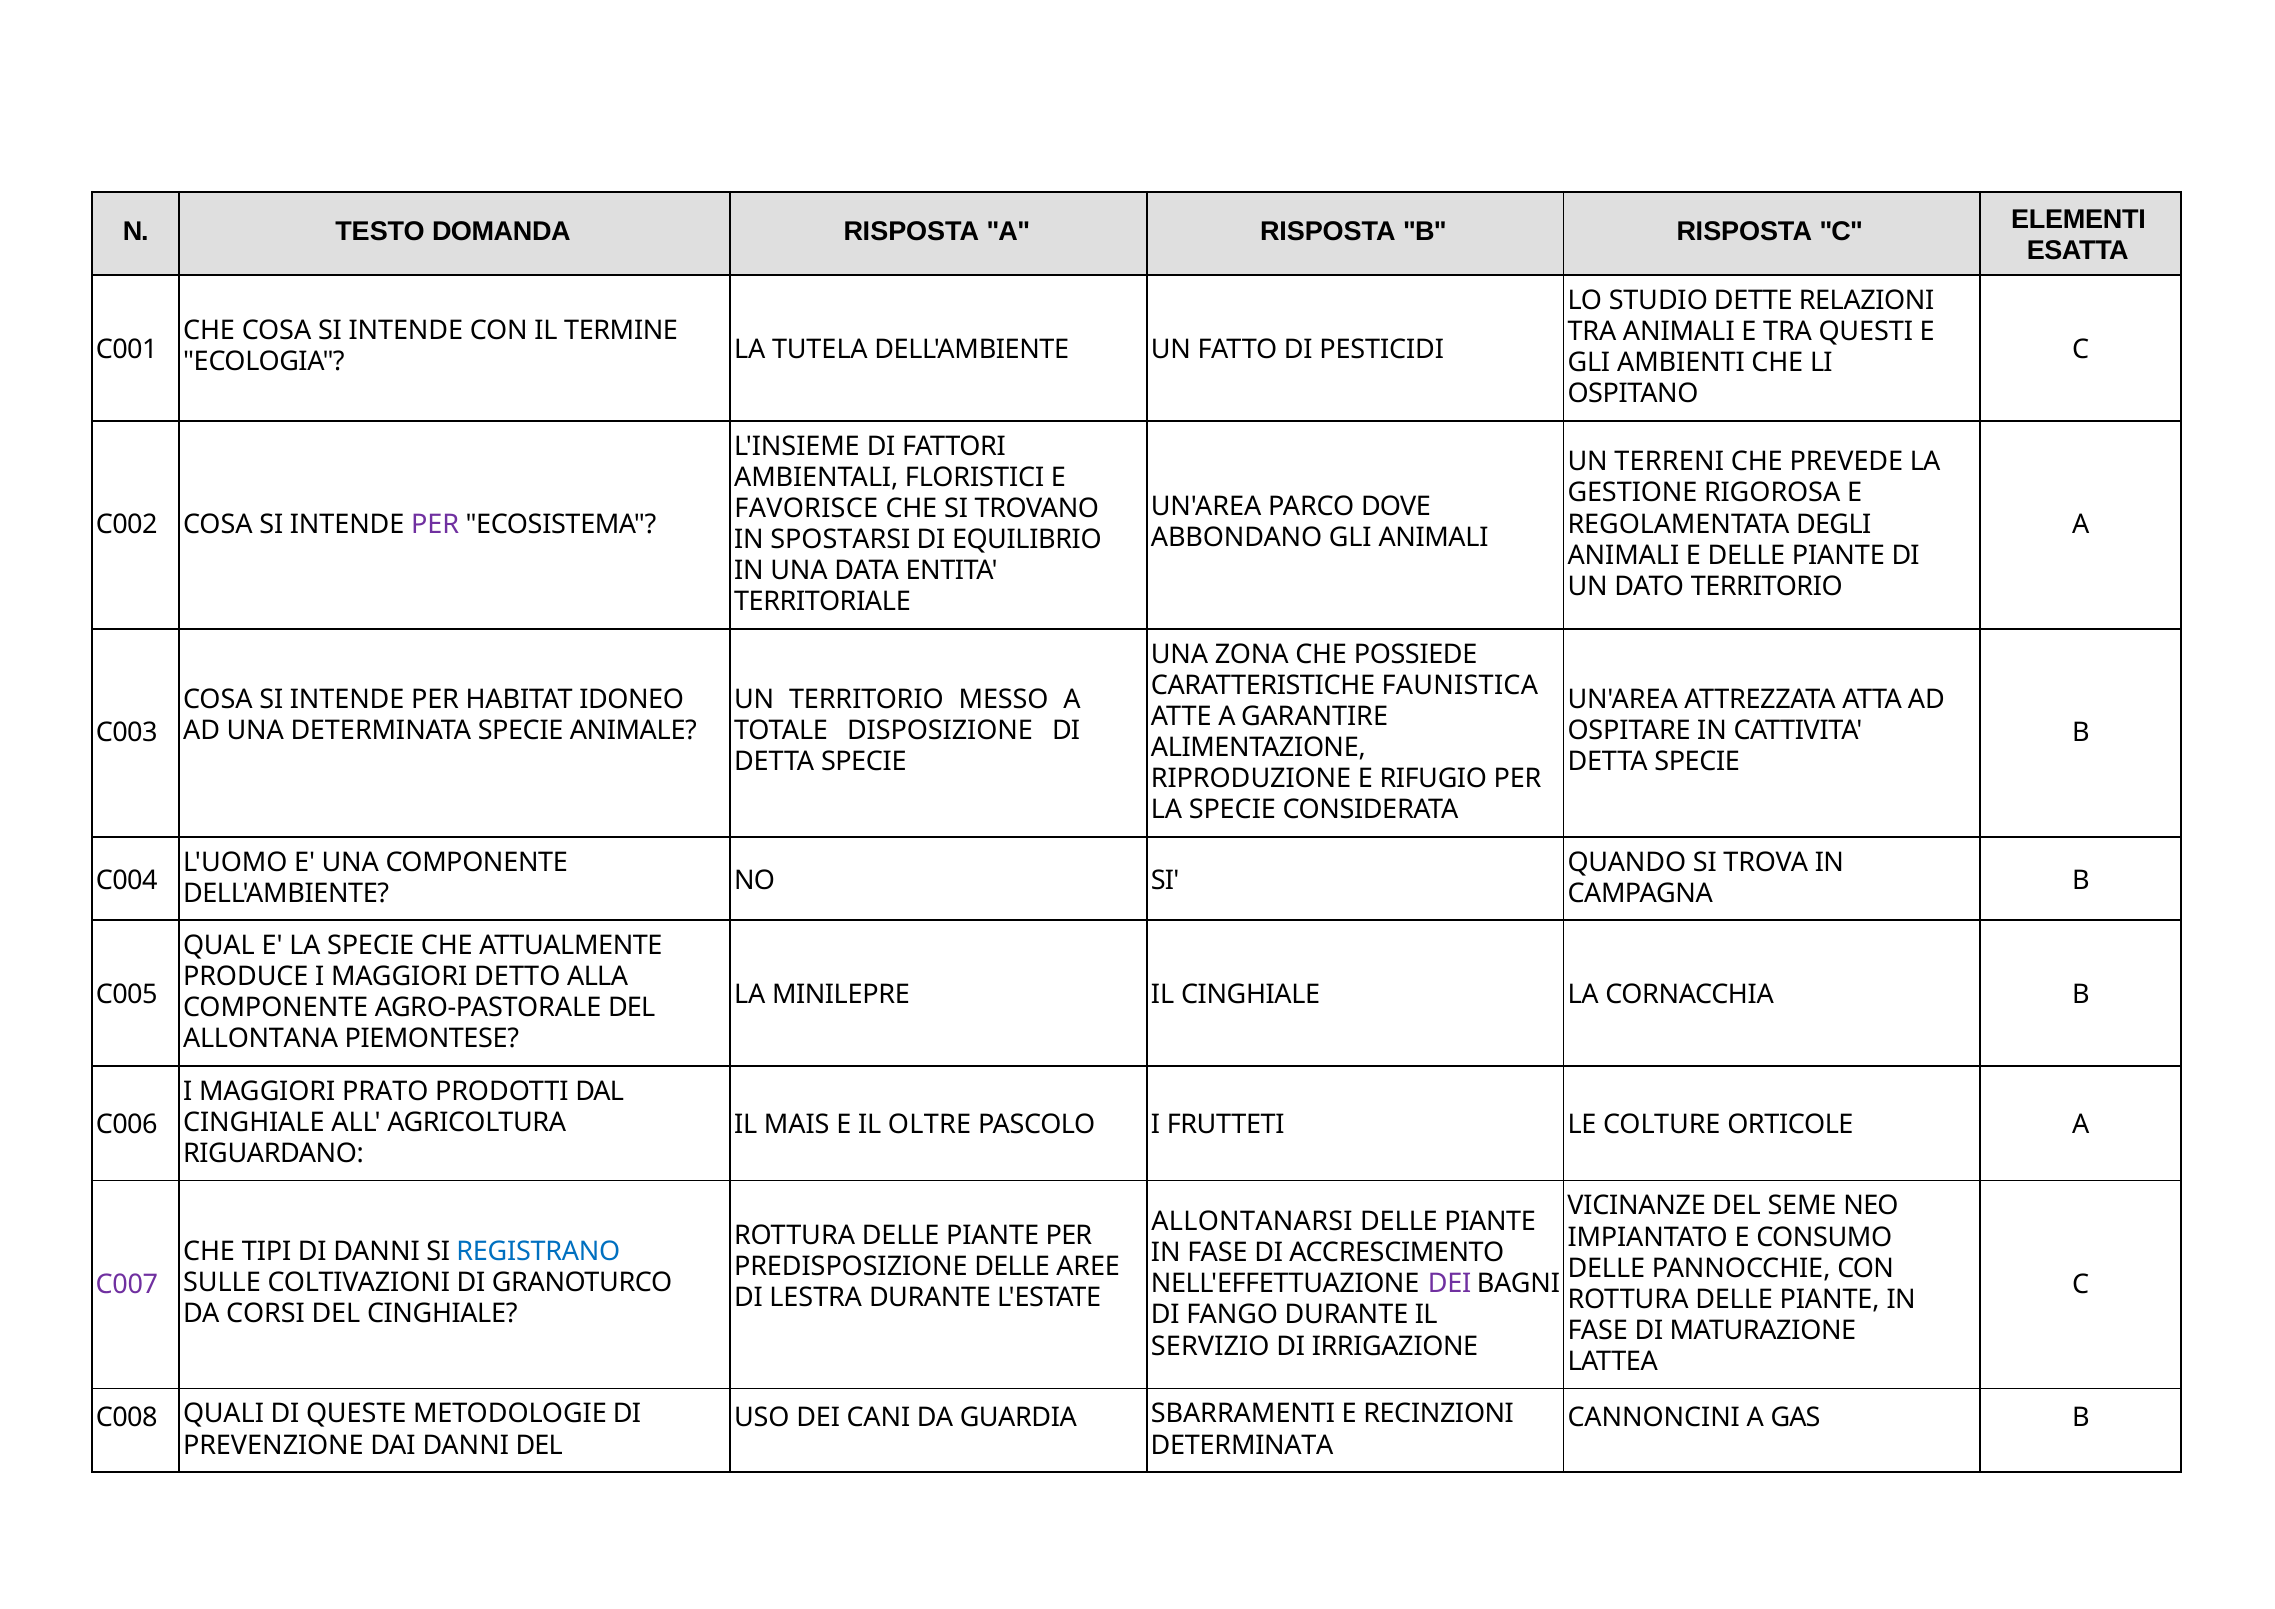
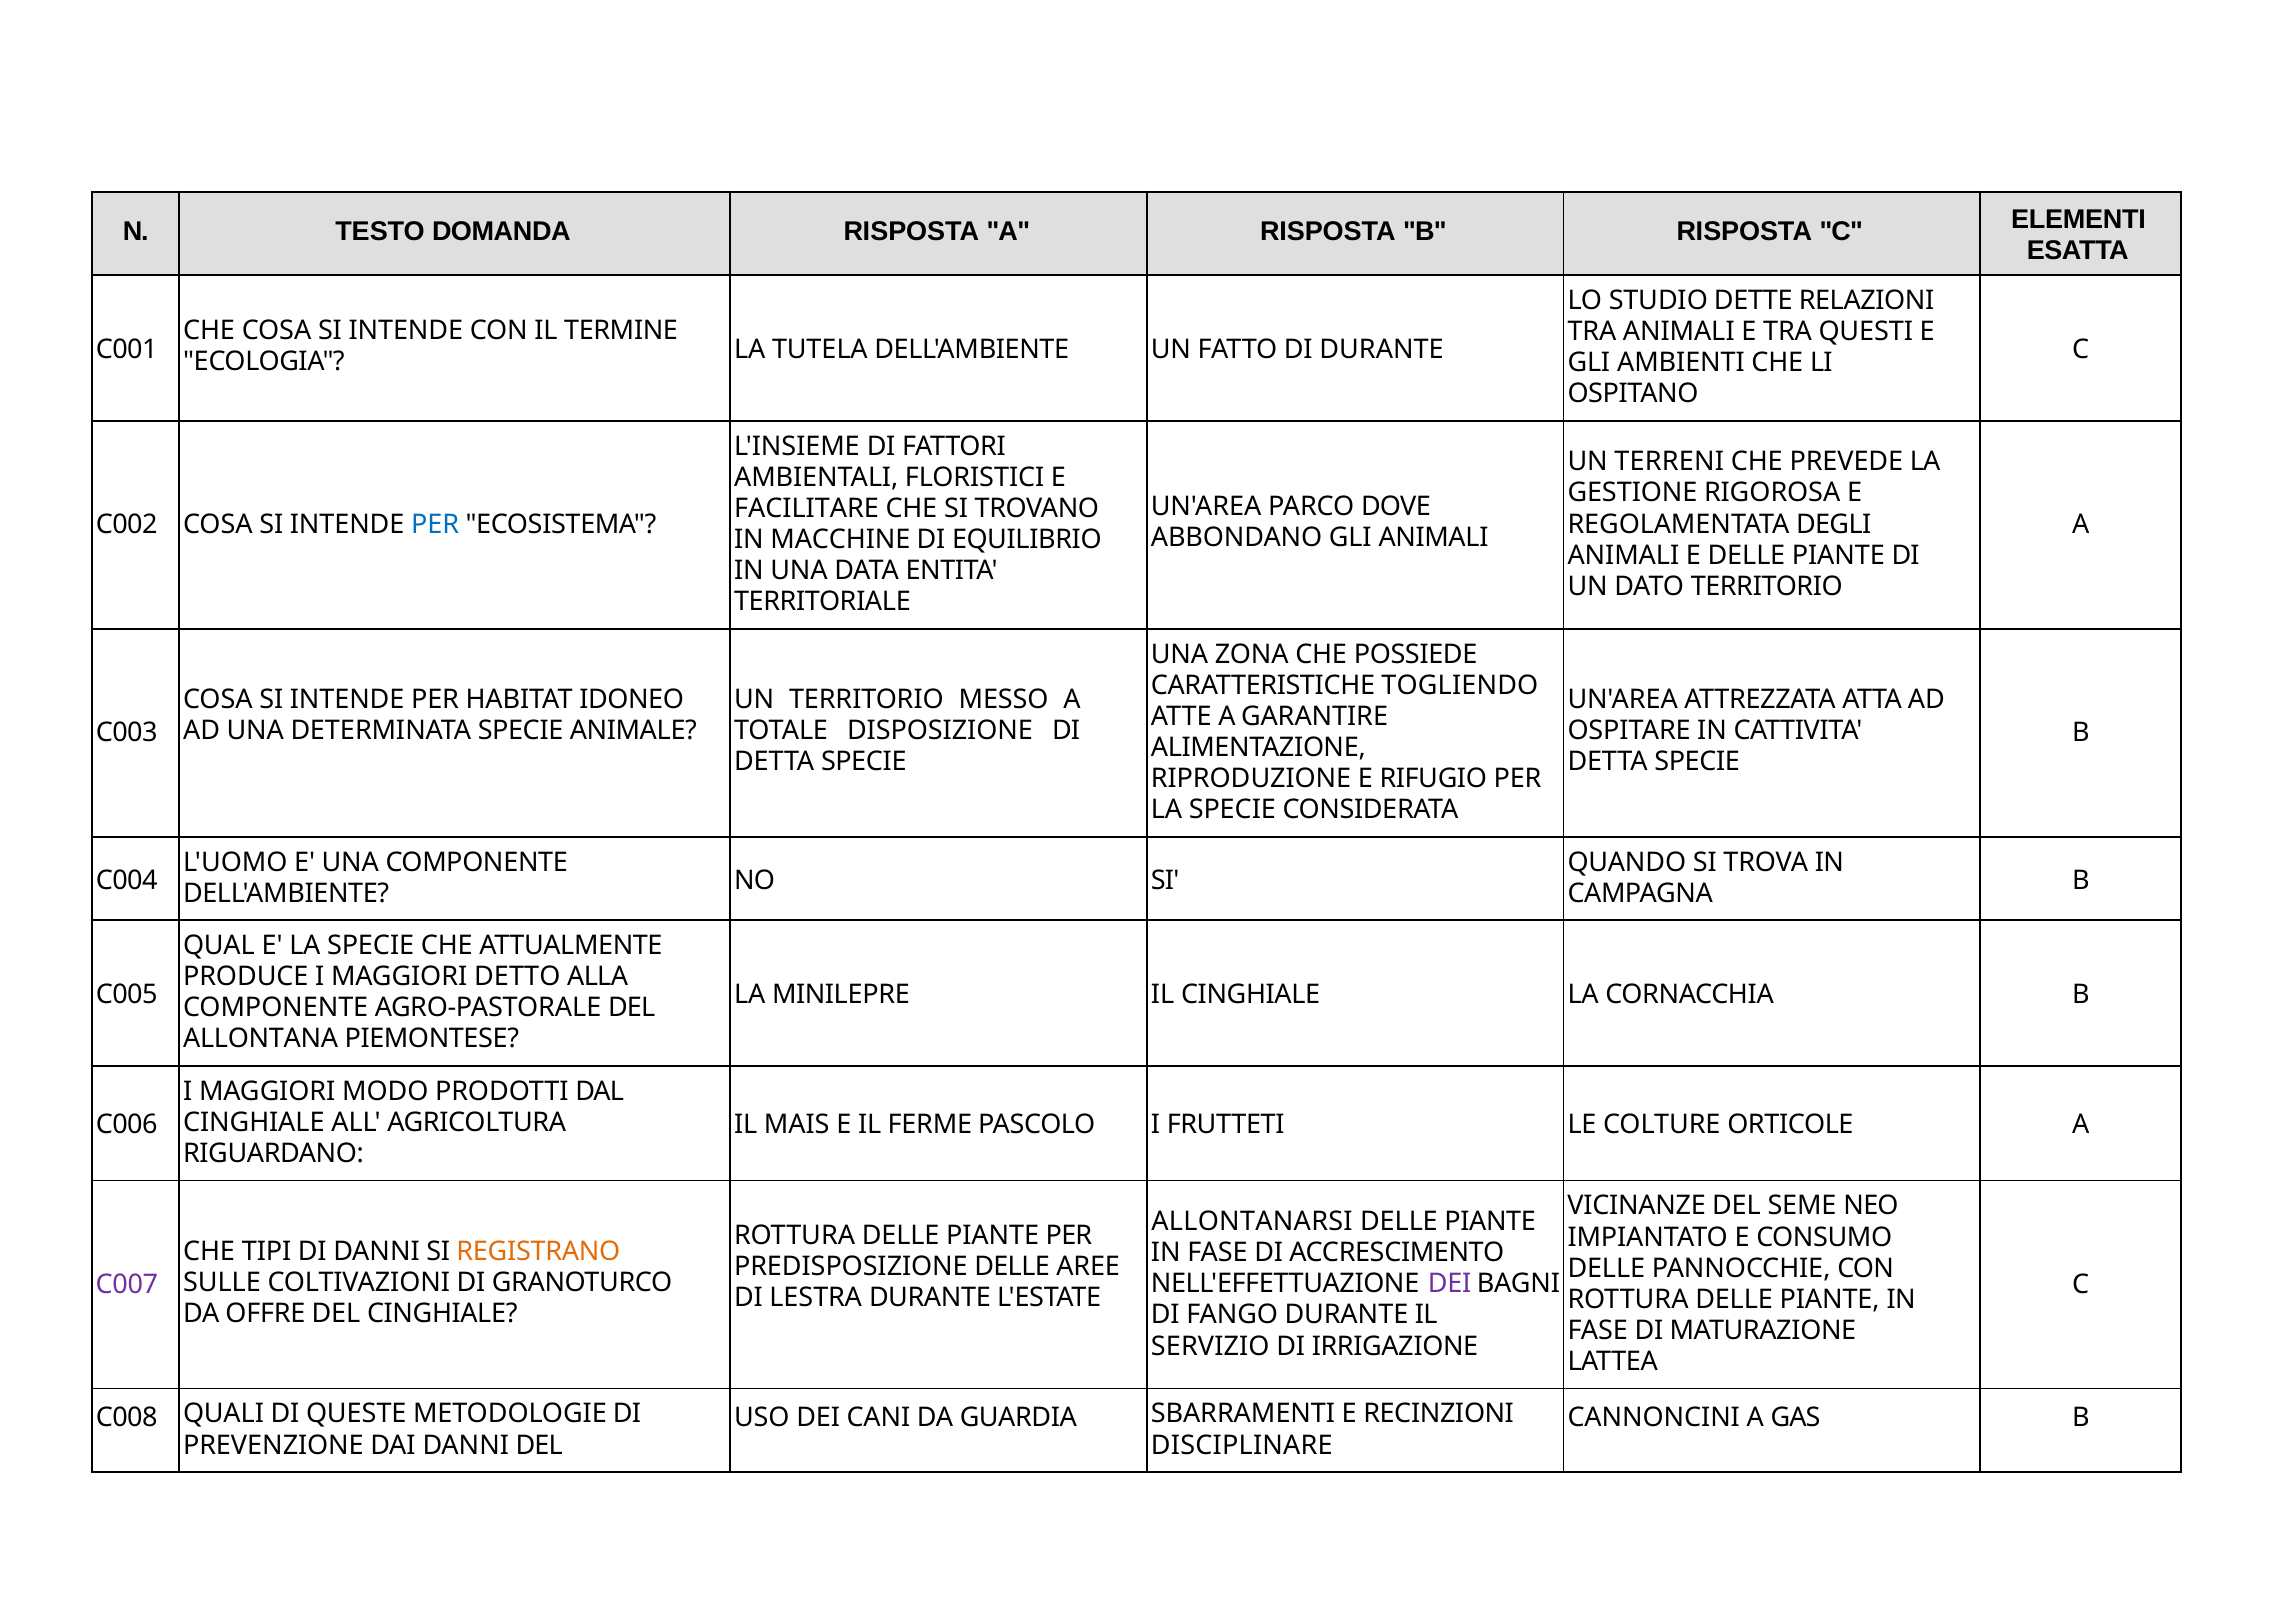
DI PESTICIDI: PESTICIDI -> DURANTE
FAVORISCE: FAVORISCE -> FACILITARE
PER at (435, 525) colour: purple -> blue
SPOSTARSI: SPOSTARSI -> MACCHINE
FAUNISTICA: FAUNISTICA -> TOGLIENDO
PRATO: PRATO -> MODO
OLTRE: OLTRE -> FERME
REGISTRANO colour: blue -> orange
CORSI: CORSI -> OFFRE
DETERMINATA at (1242, 1445): DETERMINATA -> DISCIPLINARE
